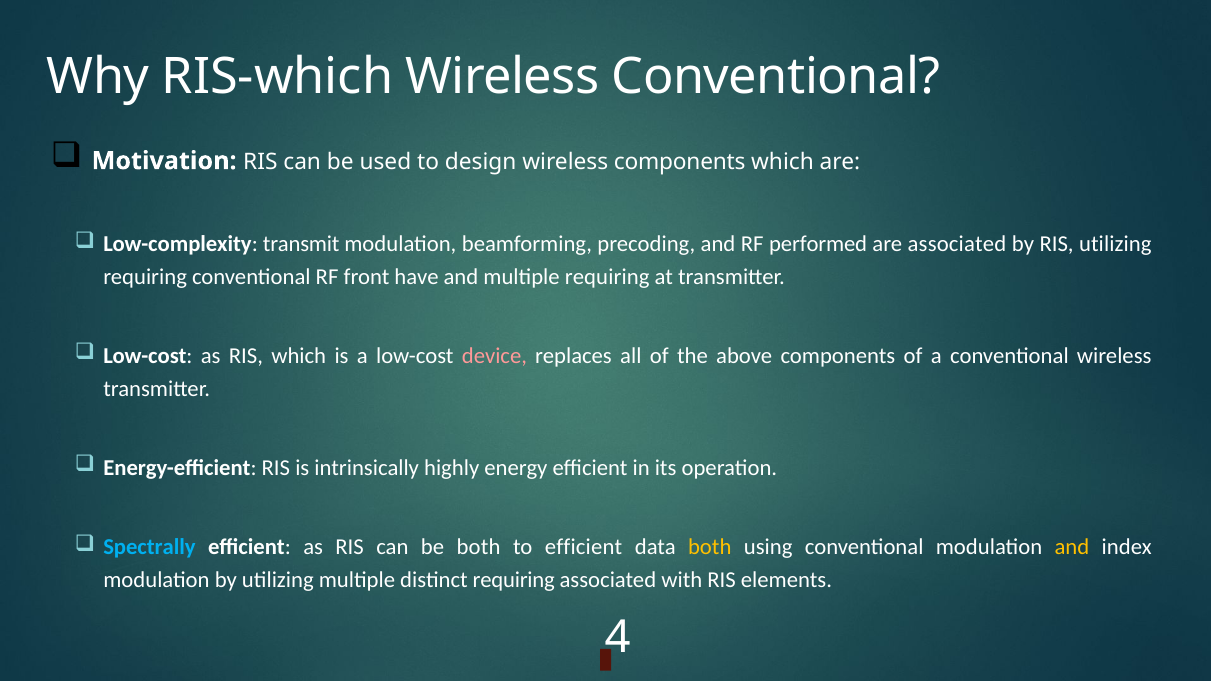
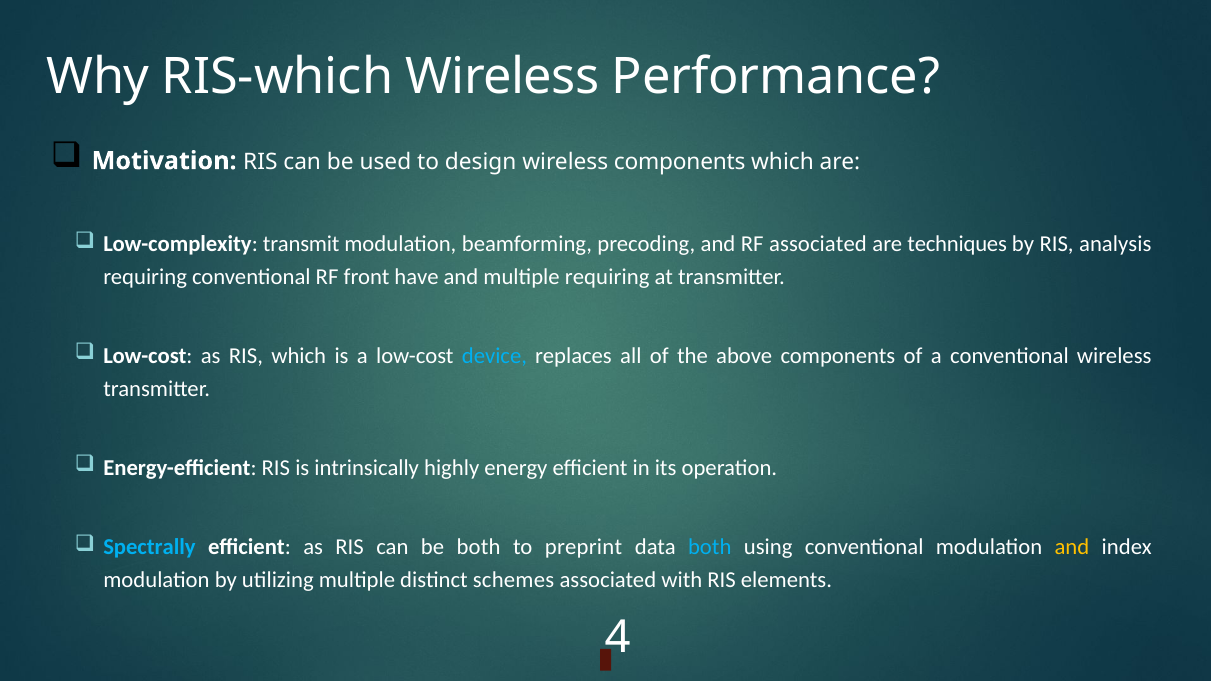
Wireless Conventional: Conventional -> Performance
RF performed: performed -> associated
are associated: associated -> techniques
RIS utilizing: utilizing -> analysis
device colour: pink -> light blue
to efficient: efficient -> preprint
both at (710, 547) colour: yellow -> light blue
distinct requiring: requiring -> schemes
